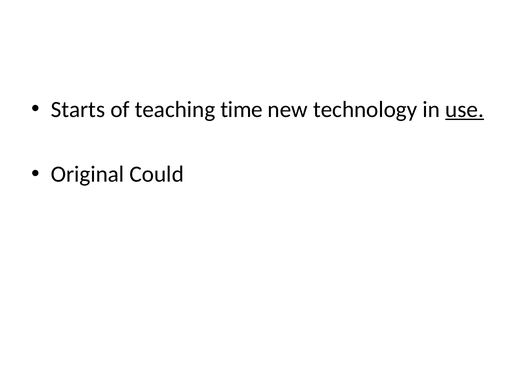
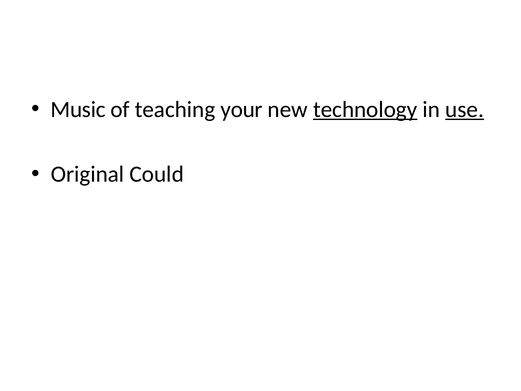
Starts: Starts -> Music
time: time -> your
technology underline: none -> present
